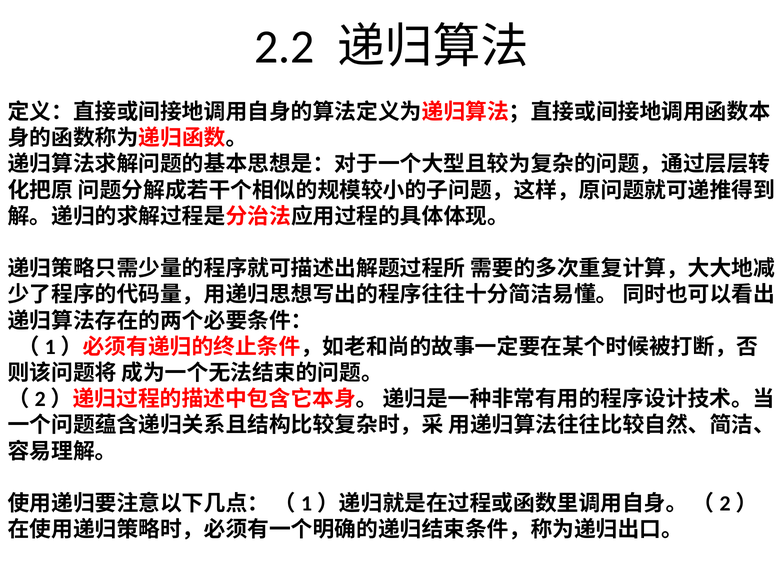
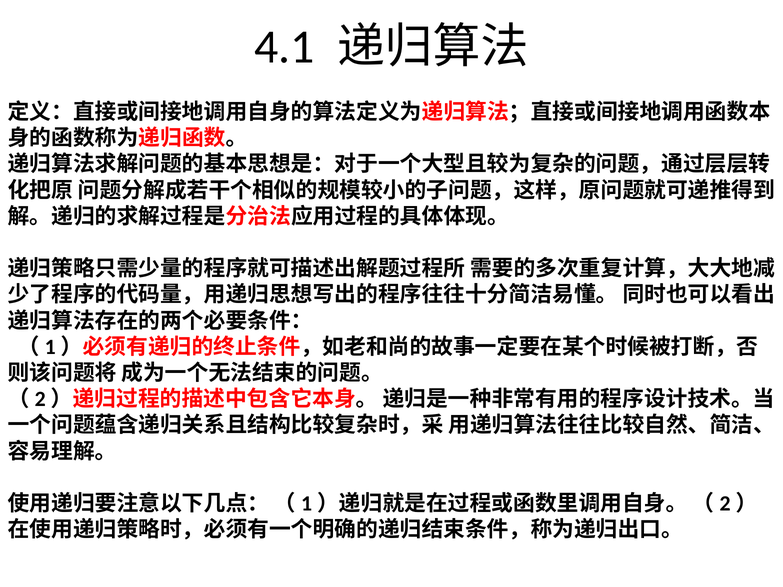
2.2: 2.2 -> 4.1
